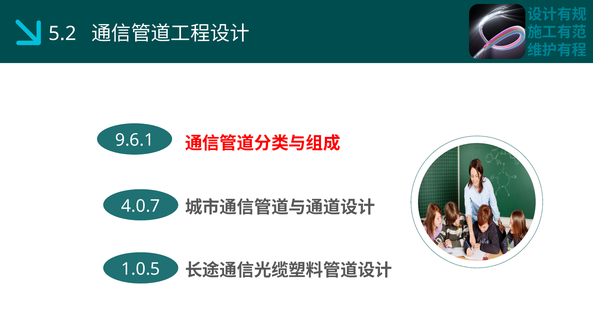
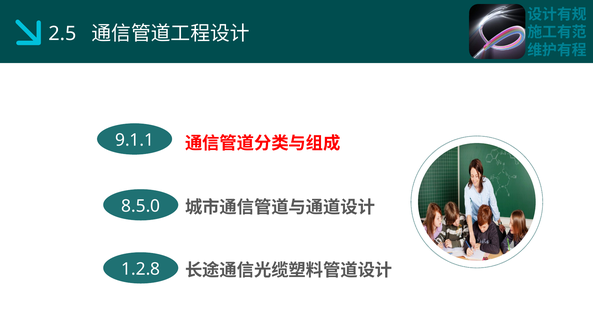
5.2: 5.2 -> 2.5
9.6.1: 9.6.1 -> 9.1.1
4.0.7: 4.0.7 -> 8.5.0
1.0.5: 1.0.5 -> 1.2.8
